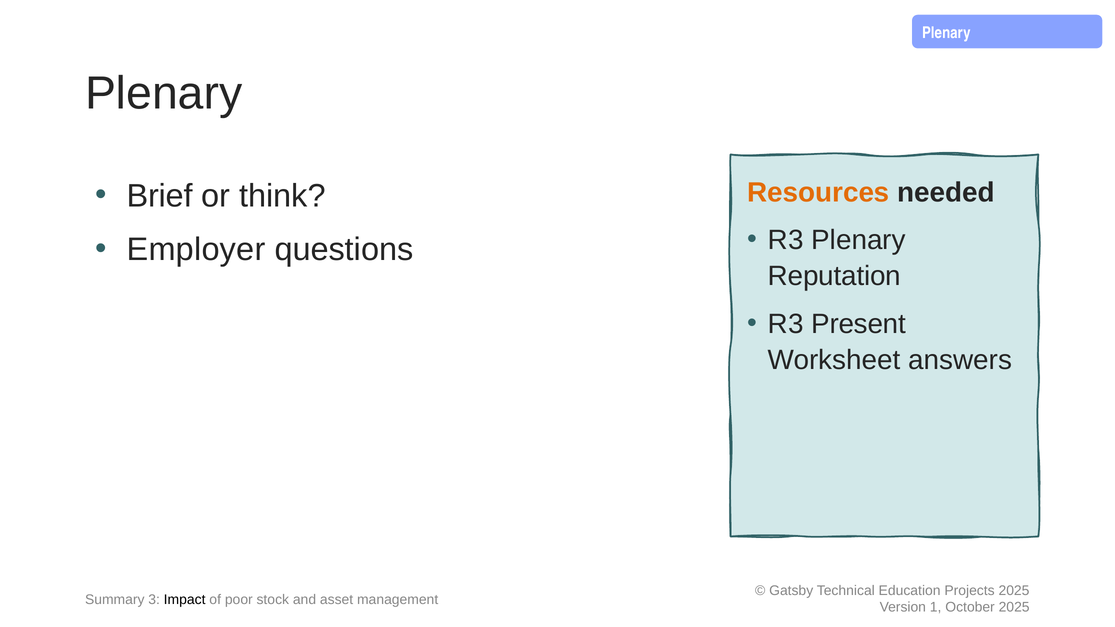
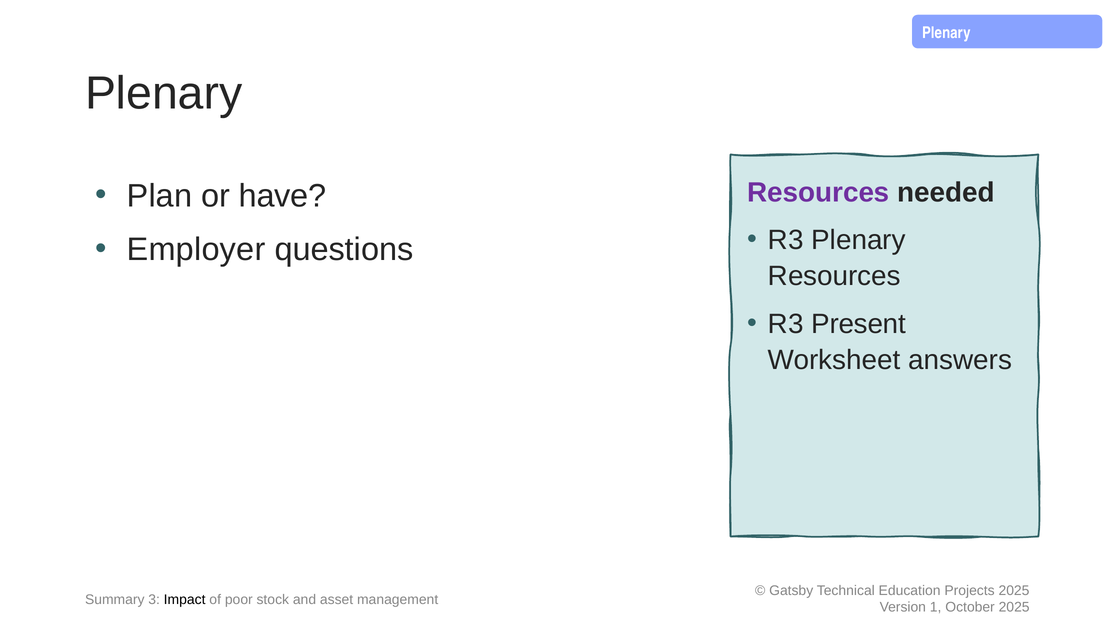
Brief: Brief -> Plan
think: think -> have
Resources at (818, 192) colour: orange -> purple
Reputation at (834, 276): Reputation -> Resources
